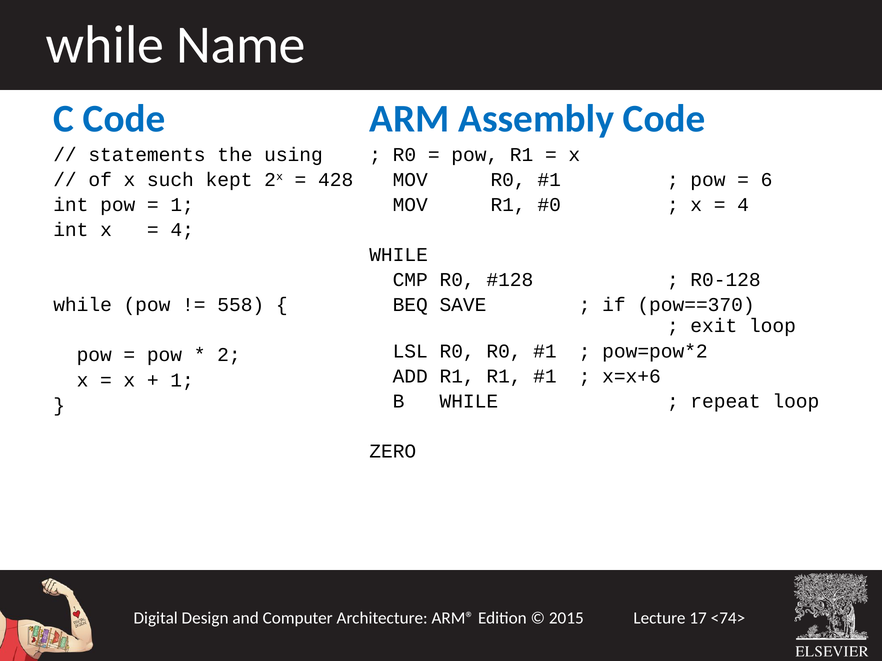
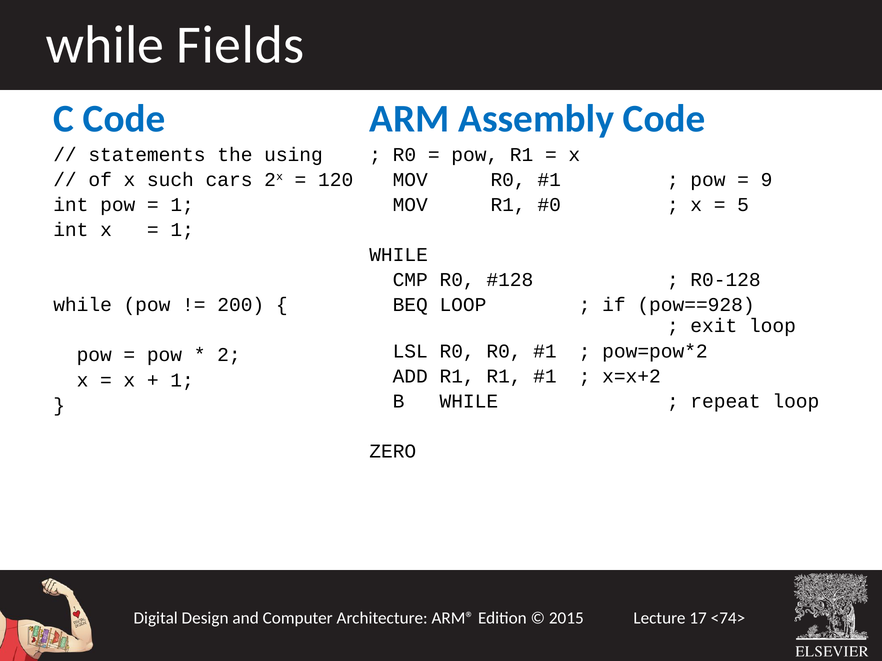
Name: Name -> Fields
kept: kept -> cars
428: 428 -> 120
6: 6 -> 9
4 at (743, 205): 4 -> 5
4 at (182, 230): 4 -> 1
558: 558 -> 200
BEQ SAVE: SAVE -> LOOP
pow==370: pow==370 -> pow==928
x=x+6: x=x+6 -> x=x+2
